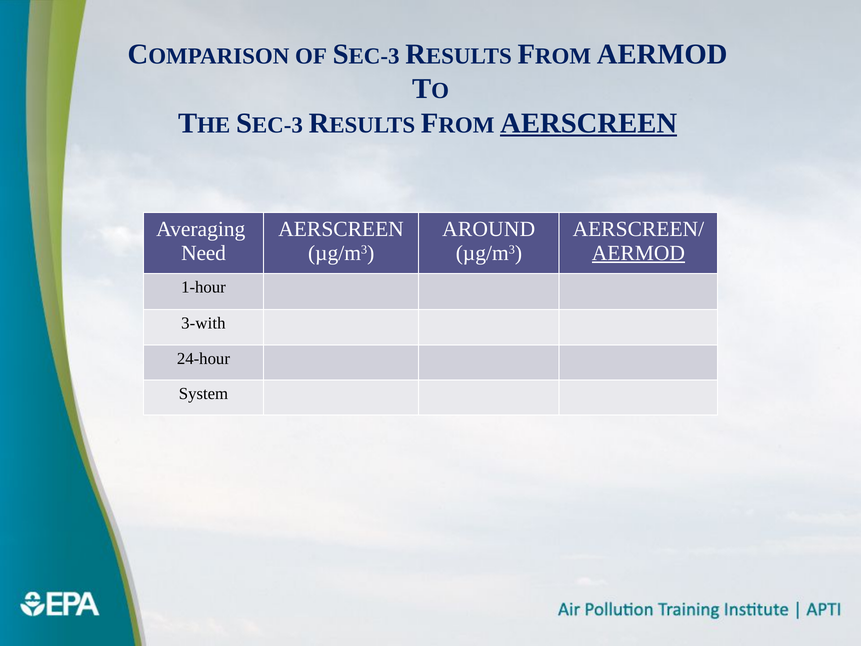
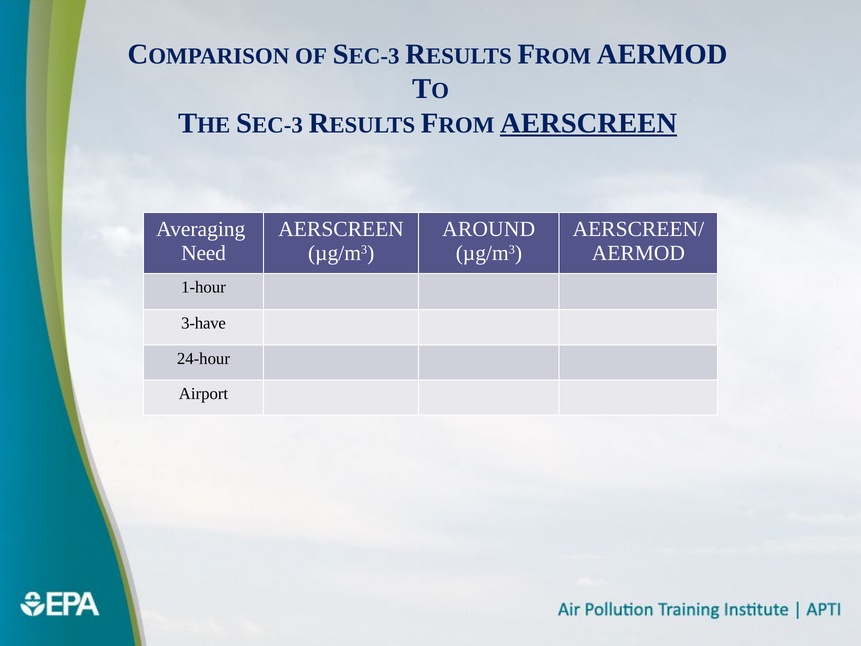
AERMOD at (638, 253) underline: present -> none
3-with: 3-with -> 3-have
System: System -> Airport
